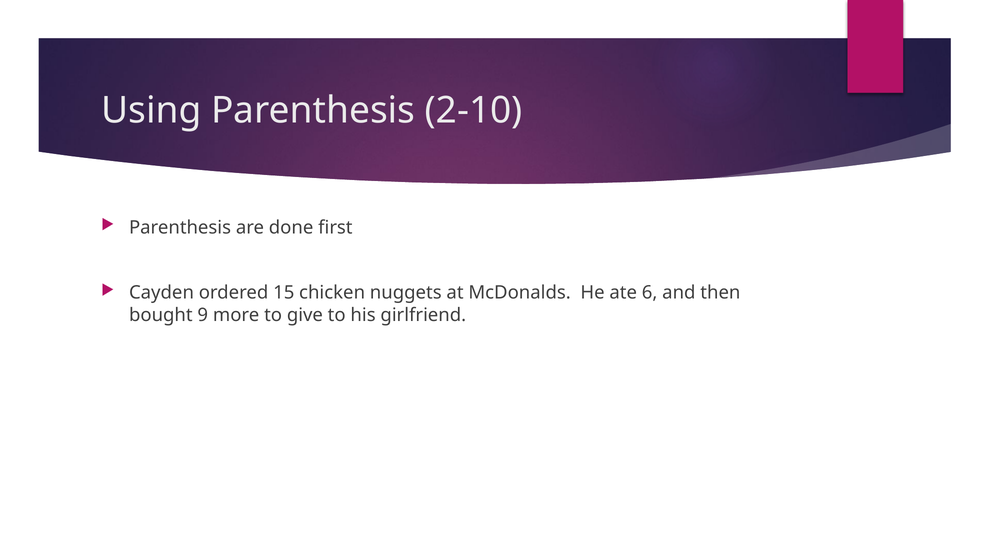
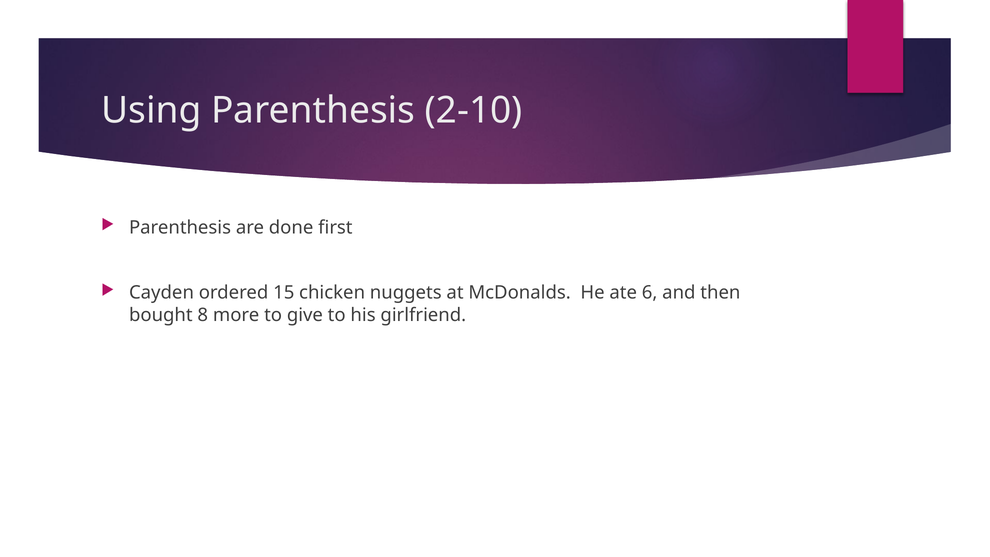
9: 9 -> 8
